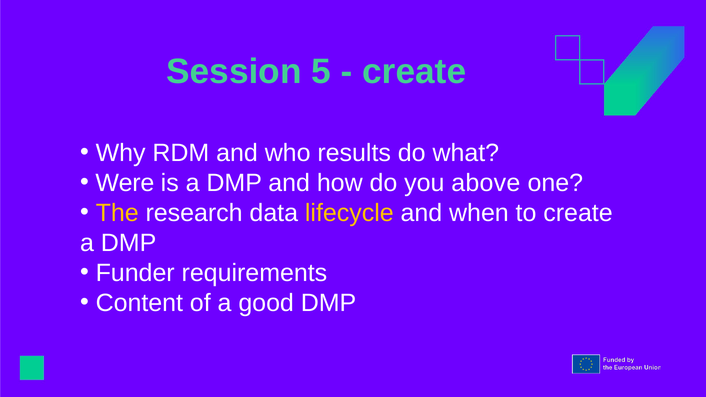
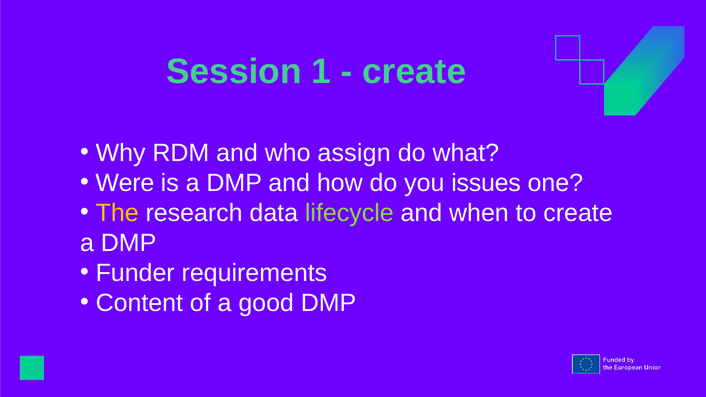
5: 5 -> 1
results: results -> assign
above: above -> issues
lifecycle colour: yellow -> light green
